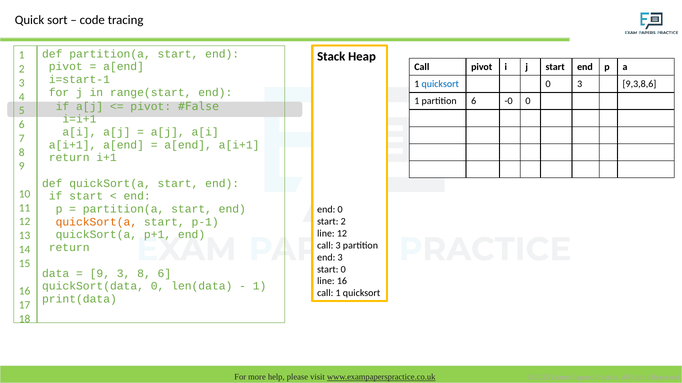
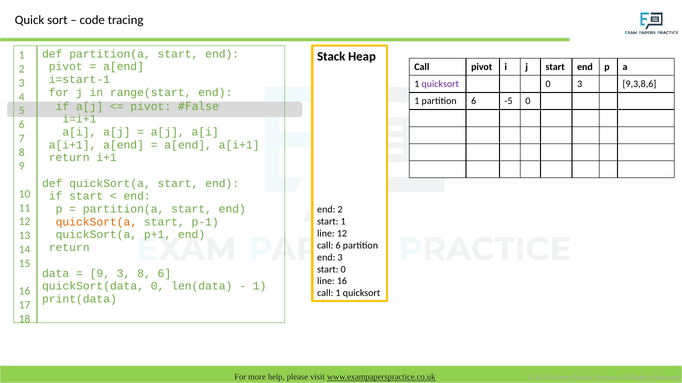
quicksort at (440, 84) colour: blue -> purple
-0: -0 -> -5
end 0: 0 -> 2
start 2: 2 -> 1
call 3: 3 -> 6
